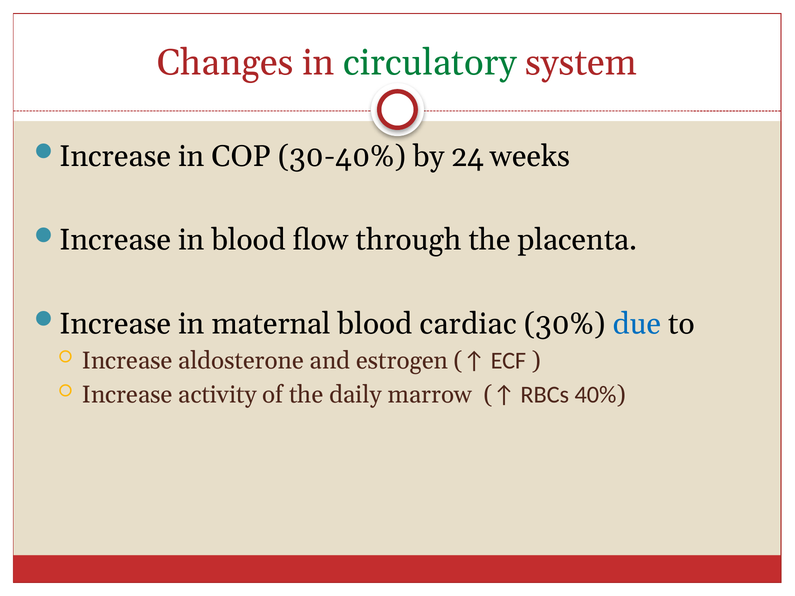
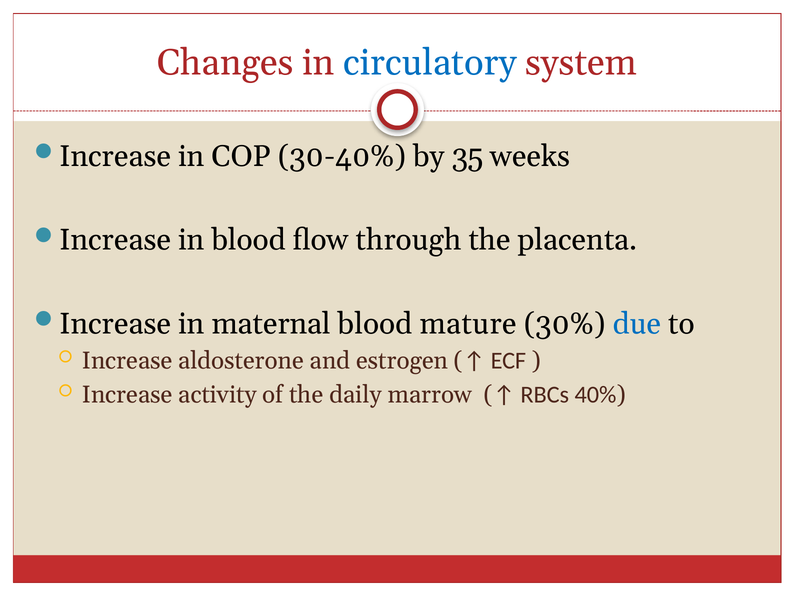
circulatory colour: green -> blue
24: 24 -> 35
cardiac: cardiac -> mature
